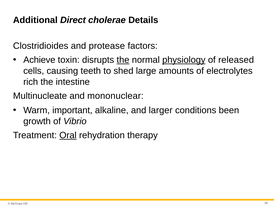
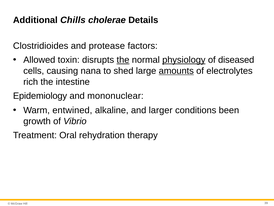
Direct: Direct -> Chills
Achieve: Achieve -> Allowed
released: released -> diseased
teeth: teeth -> nana
amounts underline: none -> present
Multinucleate: Multinucleate -> Epidemiology
important: important -> entwined
Oral underline: present -> none
